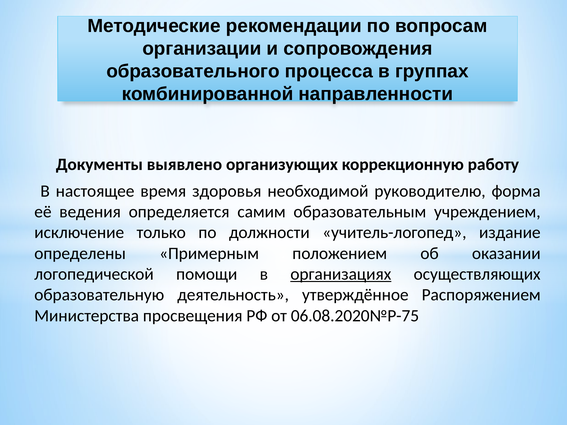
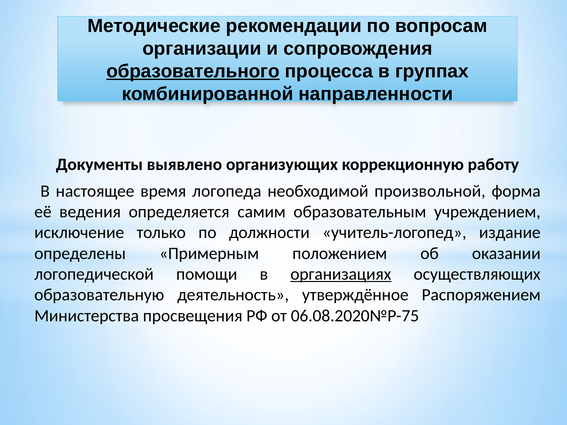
образовательного underline: none -> present
здоровья: здоровья -> логопеда
руководителю: руководителю -> произвольной
